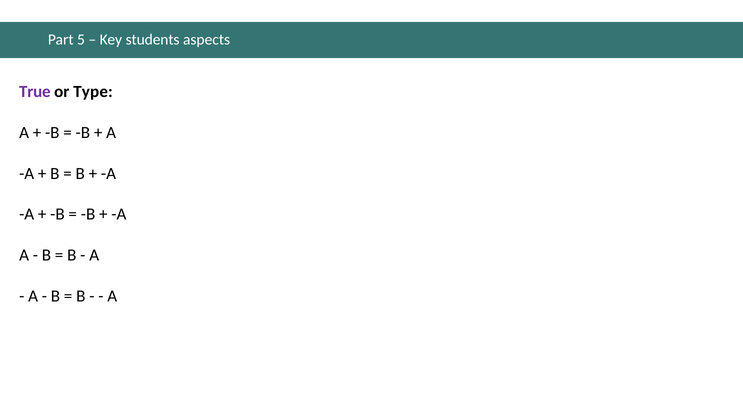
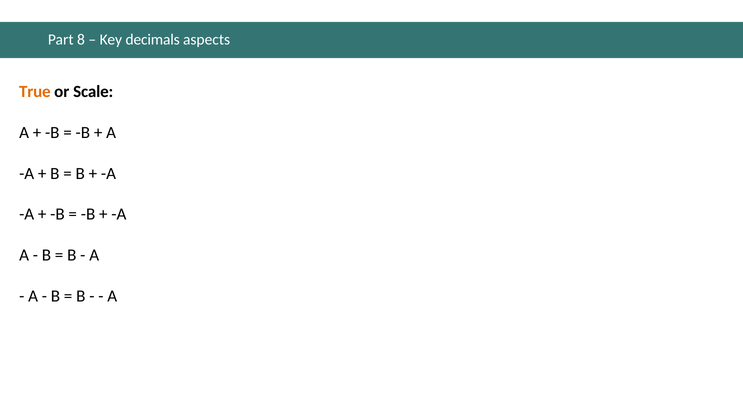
5: 5 -> 8
students: students -> decimals
True colour: purple -> orange
Type: Type -> Scale
